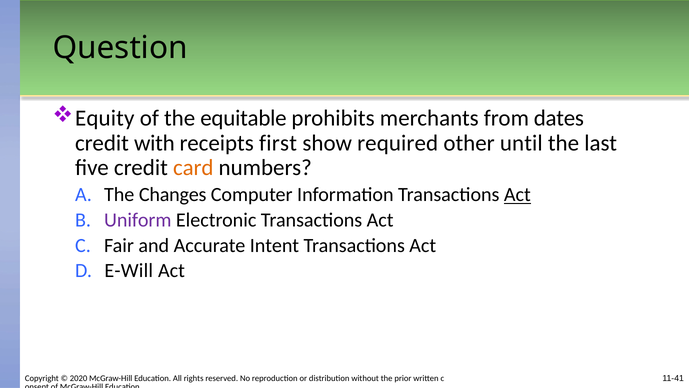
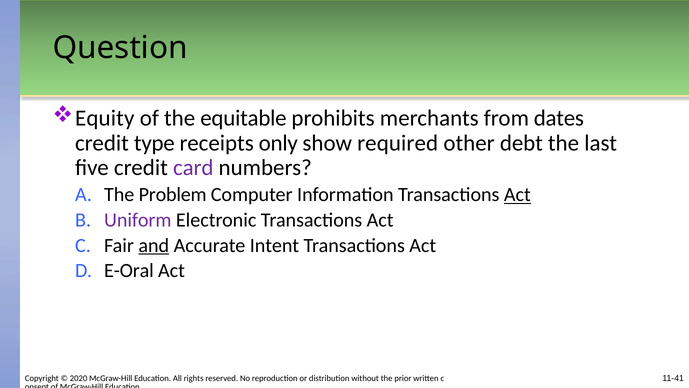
with: with -> type
first: first -> only
until: until -> debt
card colour: orange -> purple
Changes: Changes -> Problem
and underline: none -> present
E-Will: E-Will -> E-Oral
